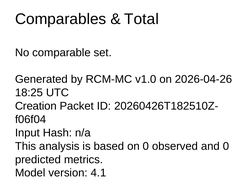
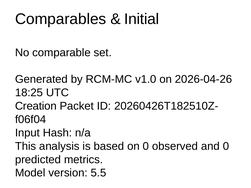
Total: Total -> Initial
4.1: 4.1 -> 5.5
